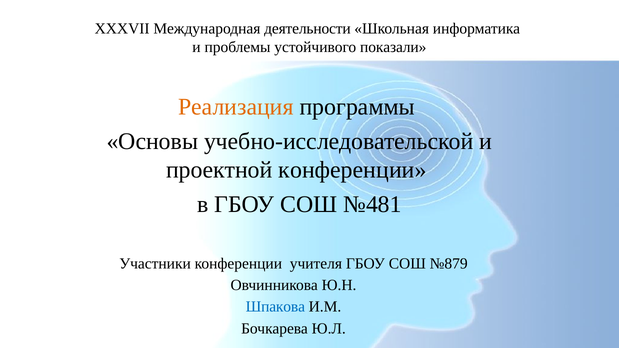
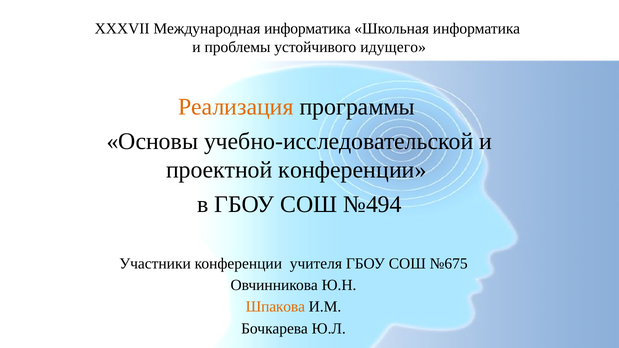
Международная деятельности: деятельности -> информатика
показали: показали -> идущего
№481: №481 -> №494
№879: №879 -> №675
Шпакова colour: blue -> orange
